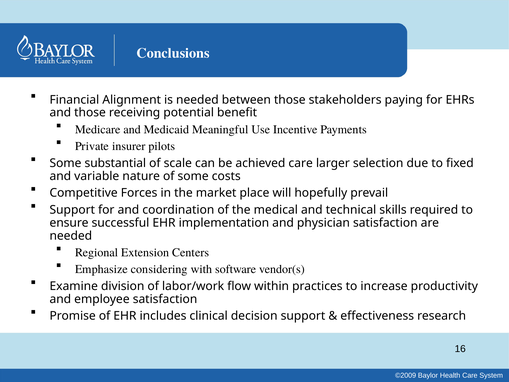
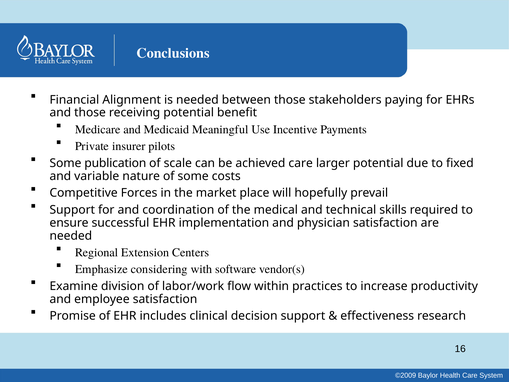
substantial: substantial -> publication
larger selection: selection -> potential
